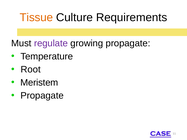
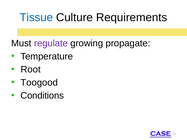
Tissue colour: orange -> blue
Meristem: Meristem -> Toogood
Propagate at (42, 96): Propagate -> Conditions
